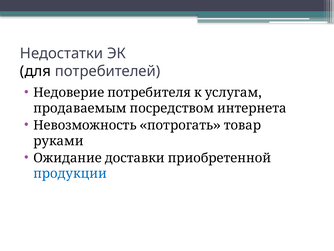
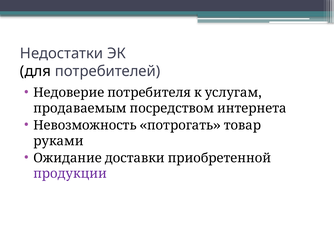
продукции colour: blue -> purple
